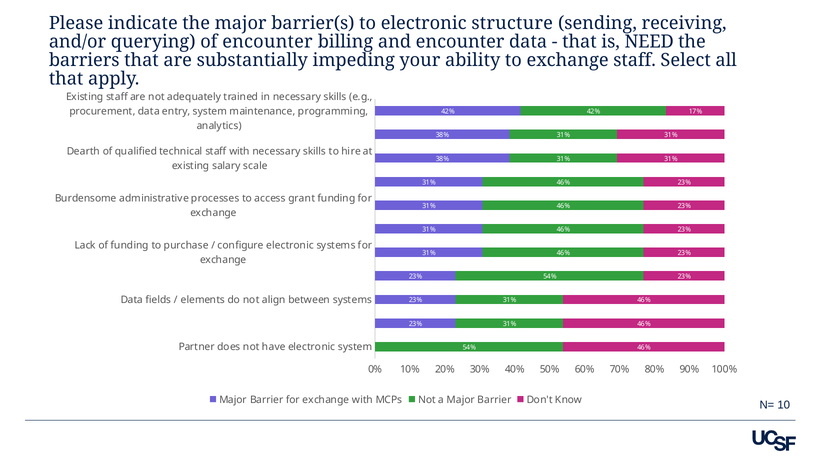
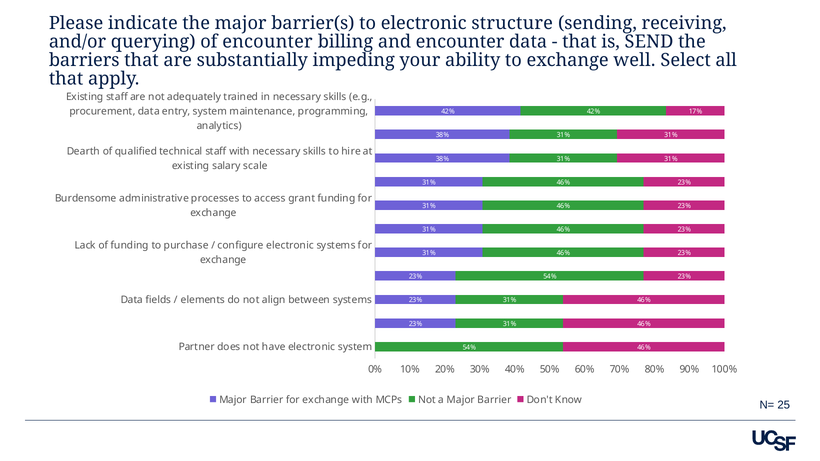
NEED: NEED -> SEND
exchange staff: staff -> well
10: 10 -> 25
